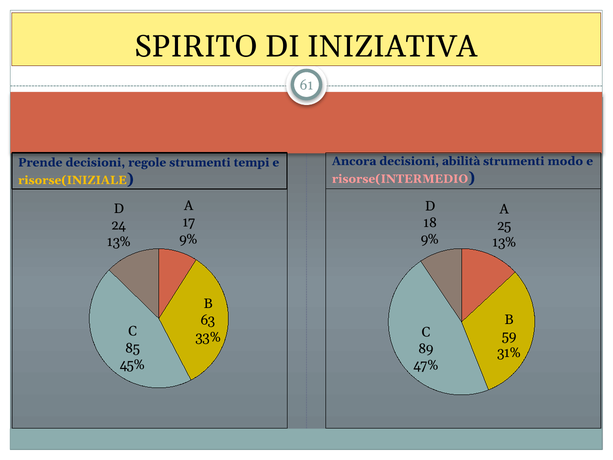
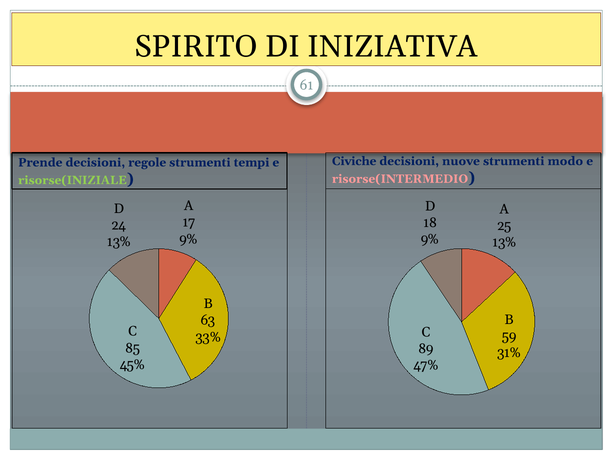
Ancora: Ancora -> Civiche
abilità: abilità -> nuove
risorse(INIZIALE colour: yellow -> light green
